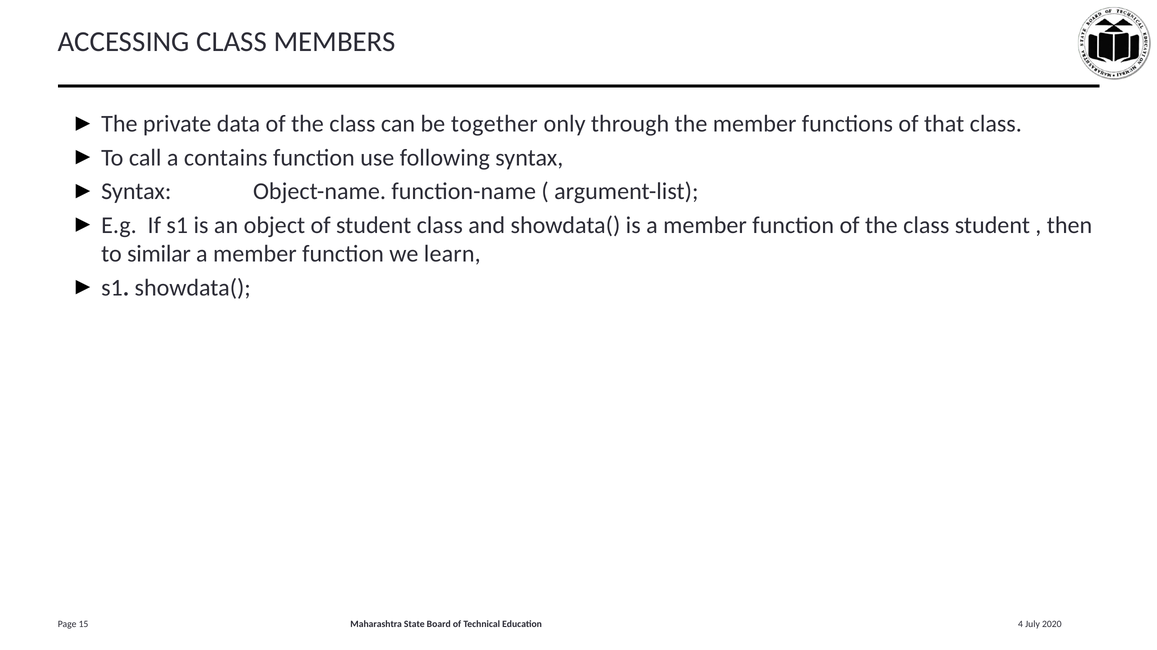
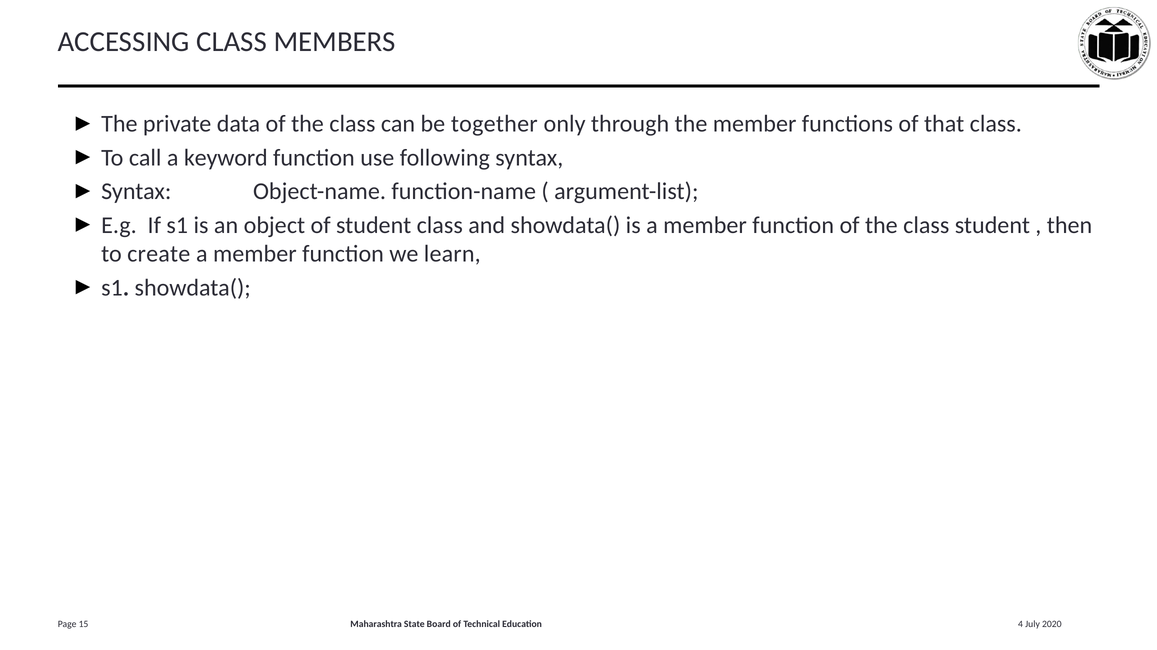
contains: contains -> keyword
similar: similar -> create
